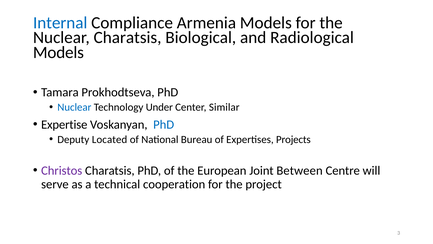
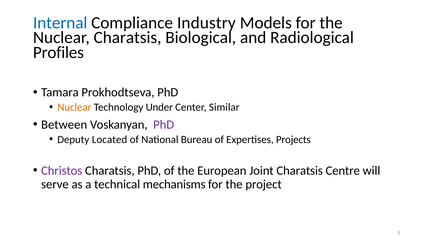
Armenia: Armenia -> Industry
Models at (58, 52): Models -> Profiles
Nuclear at (74, 107) colour: blue -> orange
Expertise: Expertise -> Between
PhD at (164, 124) colour: blue -> purple
Joint Between: Between -> Charatsis
cooperation: cooperation -> mechanisms
